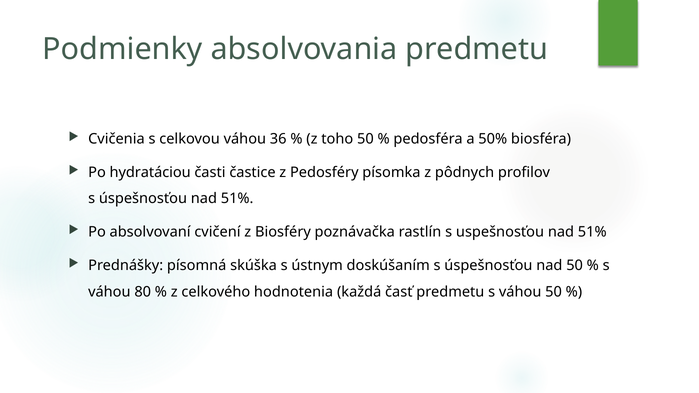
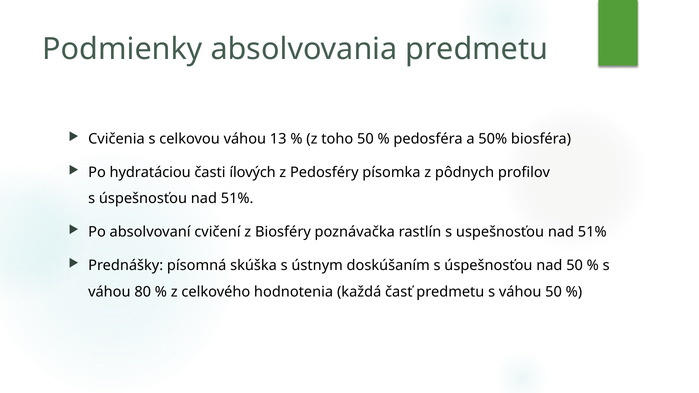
36: 36 -> 13
častice: častice -> ílových
